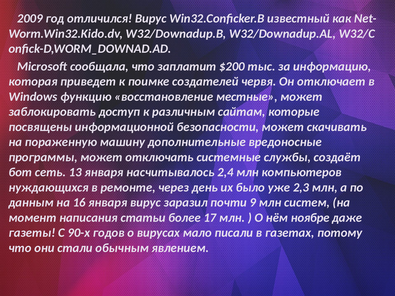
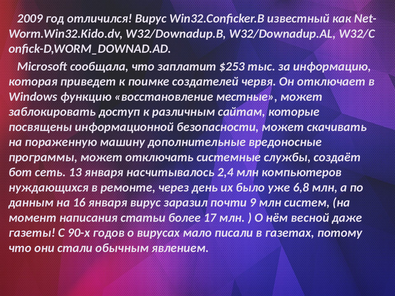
$200: $200 -> $253
2,3: 2,3 -> 6,8
ноябре: ноябре -> весной
